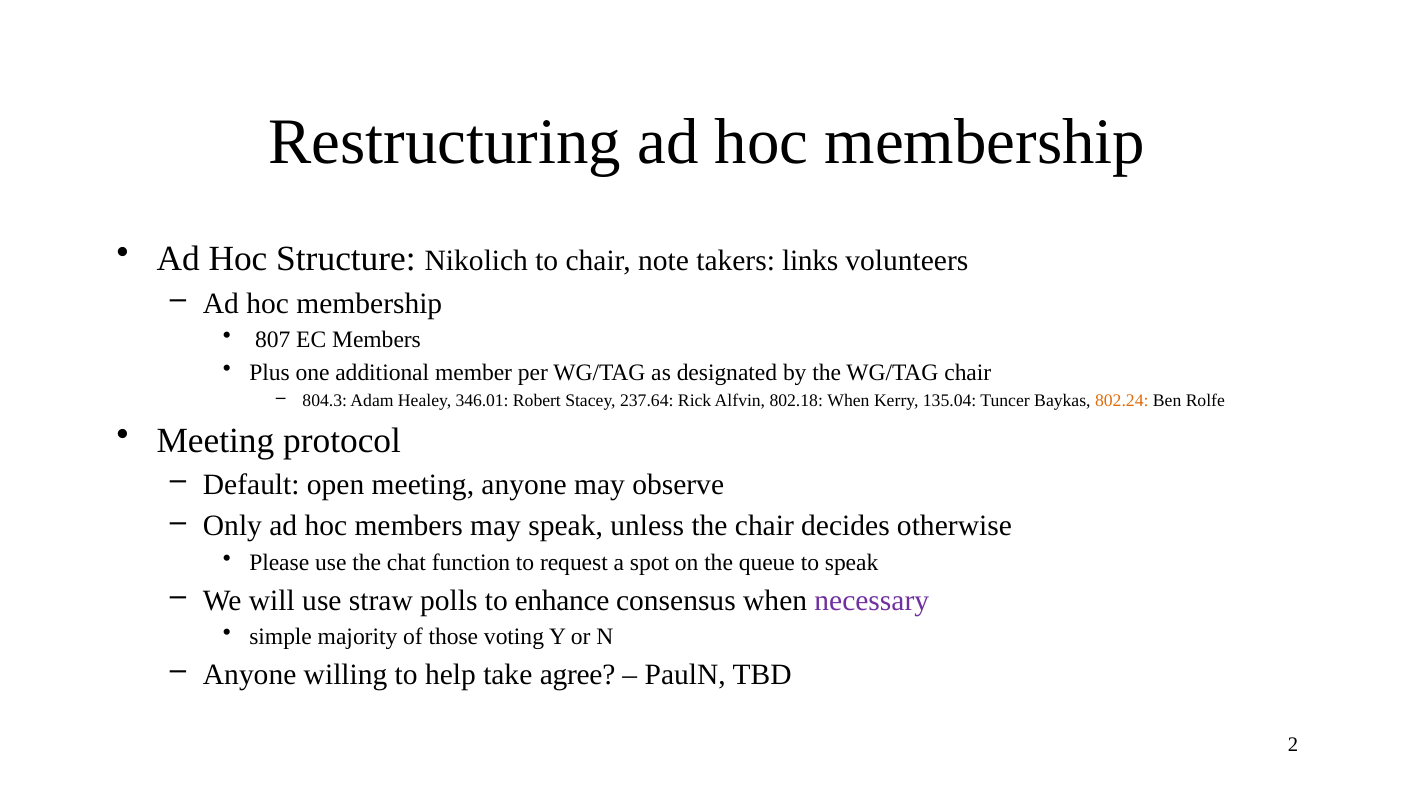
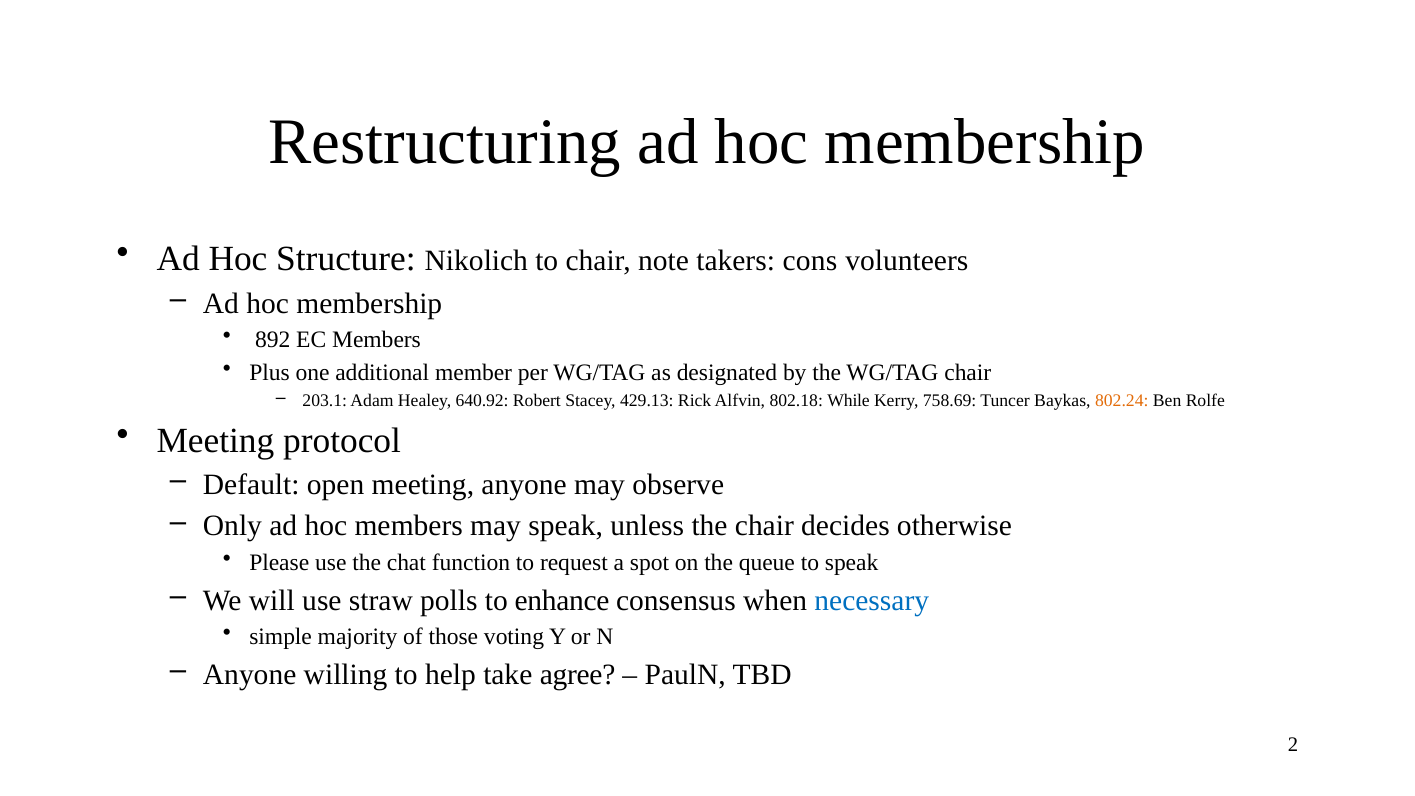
links: links -> cons
807: 807 -> 892
804.3: 804.3 -> 203.1
346.01: 346.01 -> 640.92
237.64: 237.64 -> 429.13
802.18 When: When -> While
135.04: 135.04 -> 758.69
necessary colour: purple -> blue
